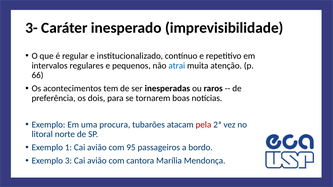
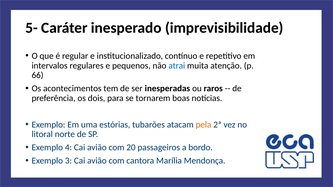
3-: 3- -> 5-
procura: procura -> estórias
pela colour: red -> orange
1: 1 -> 4
95: 95 -> 20
